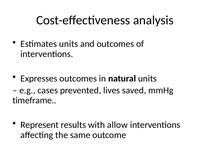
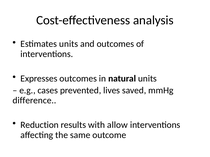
timeframe: timeframe -> difference
Represent: Represent -> Reduction
